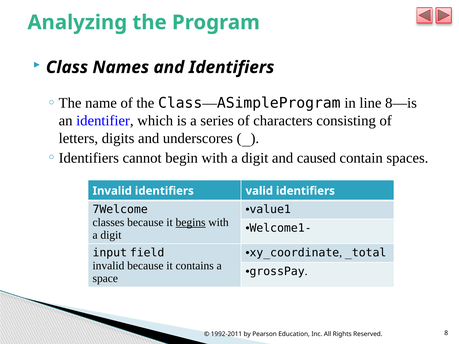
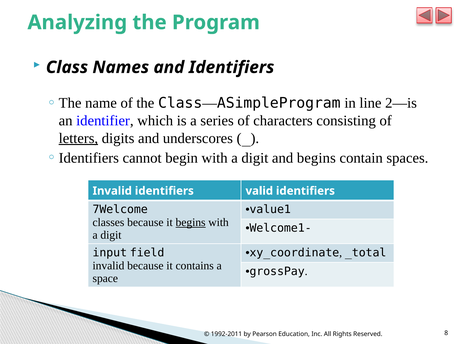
8—is: 8—is -> 2—is
letters underline: none -> present
and caused: caused -> begins
